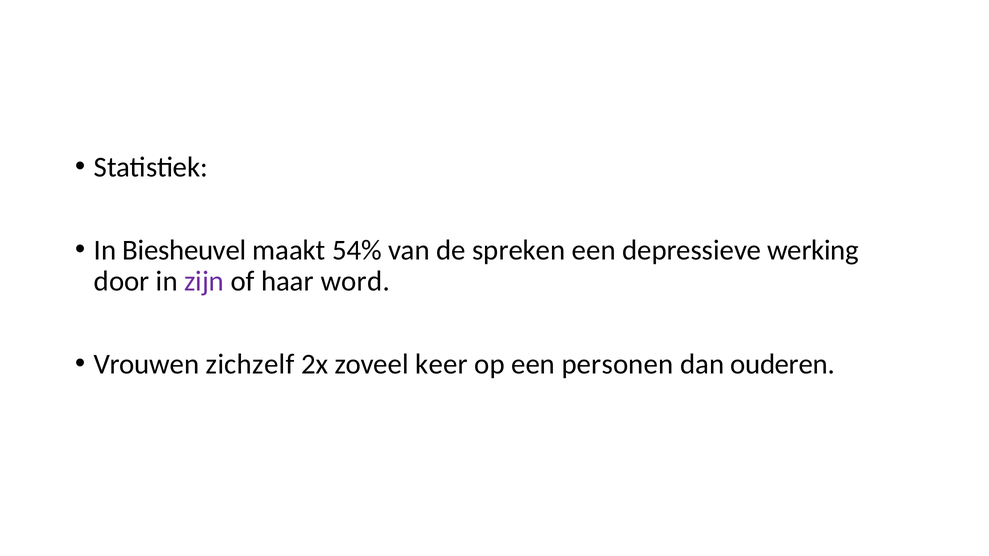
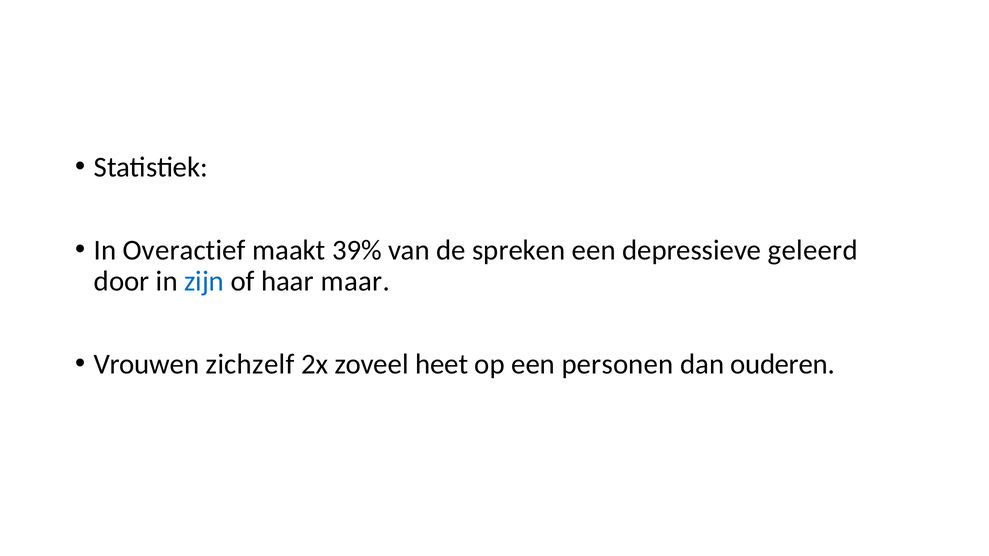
Biesheuvel: Biesheuvel -> Overactief
54%: 54% -> 39%
werking: werking -> geleerd
zijn colour: purple -> blue
word: word -> maar
keer: keer -> heet
